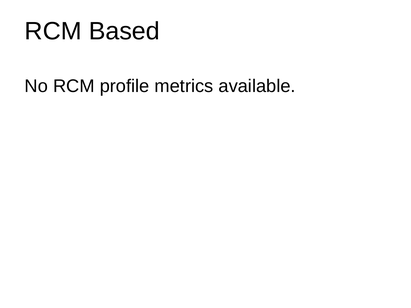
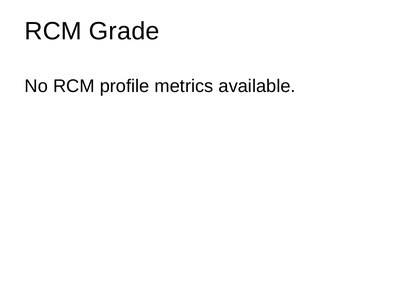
Based: Based -> Grade
